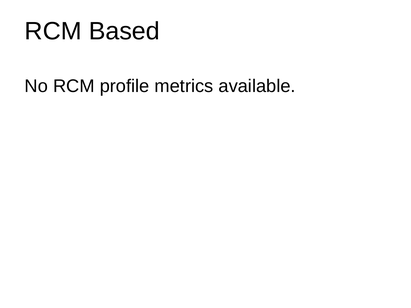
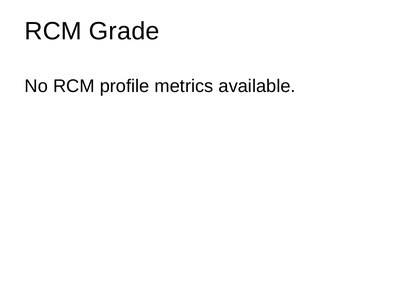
Based: Based -> Grade
